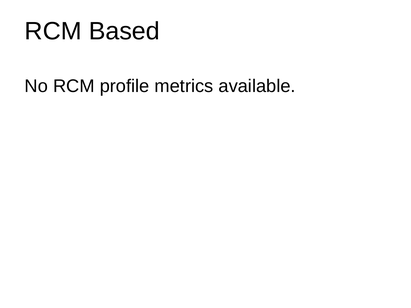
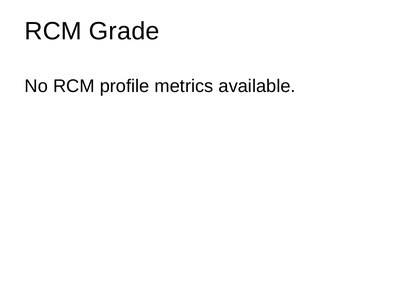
Based: Based -> Grade
